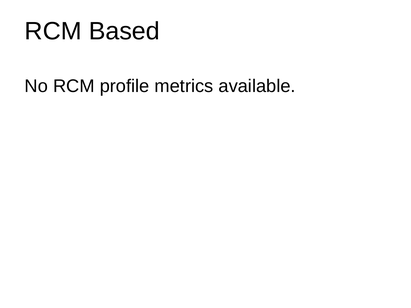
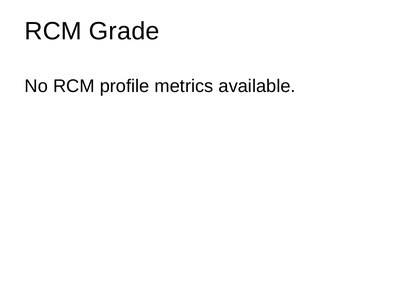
Based: Based -> Grade
